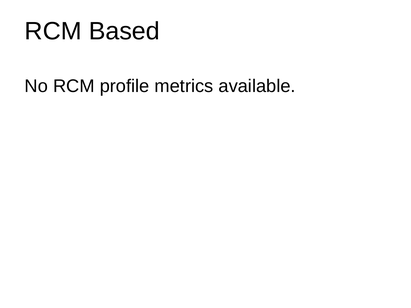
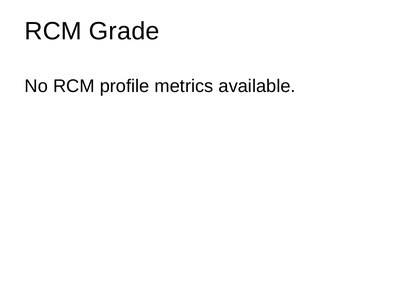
Based: Based -> Grade
